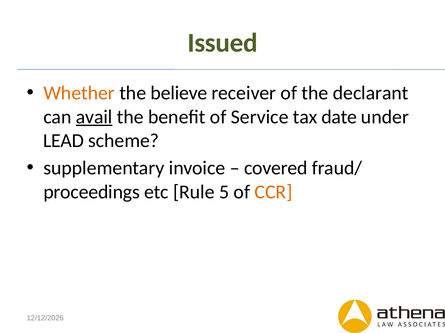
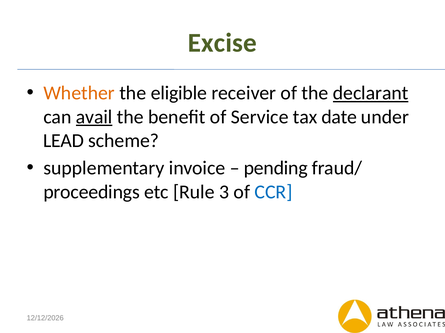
Issued: Issued -> Excise
believe: believe -> eligible
declarant underline: none -> present
covered: covered -> pending
5: 5 -> 3
CCR colour: orange -> blue
